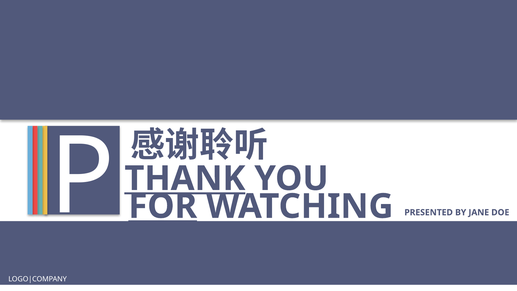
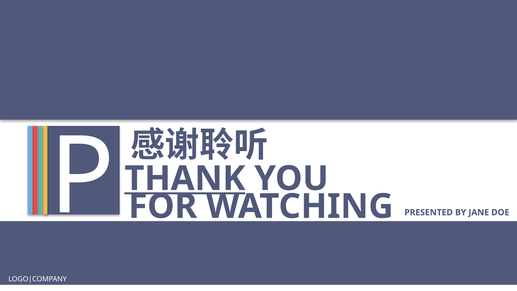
FOR underline: present -> none
